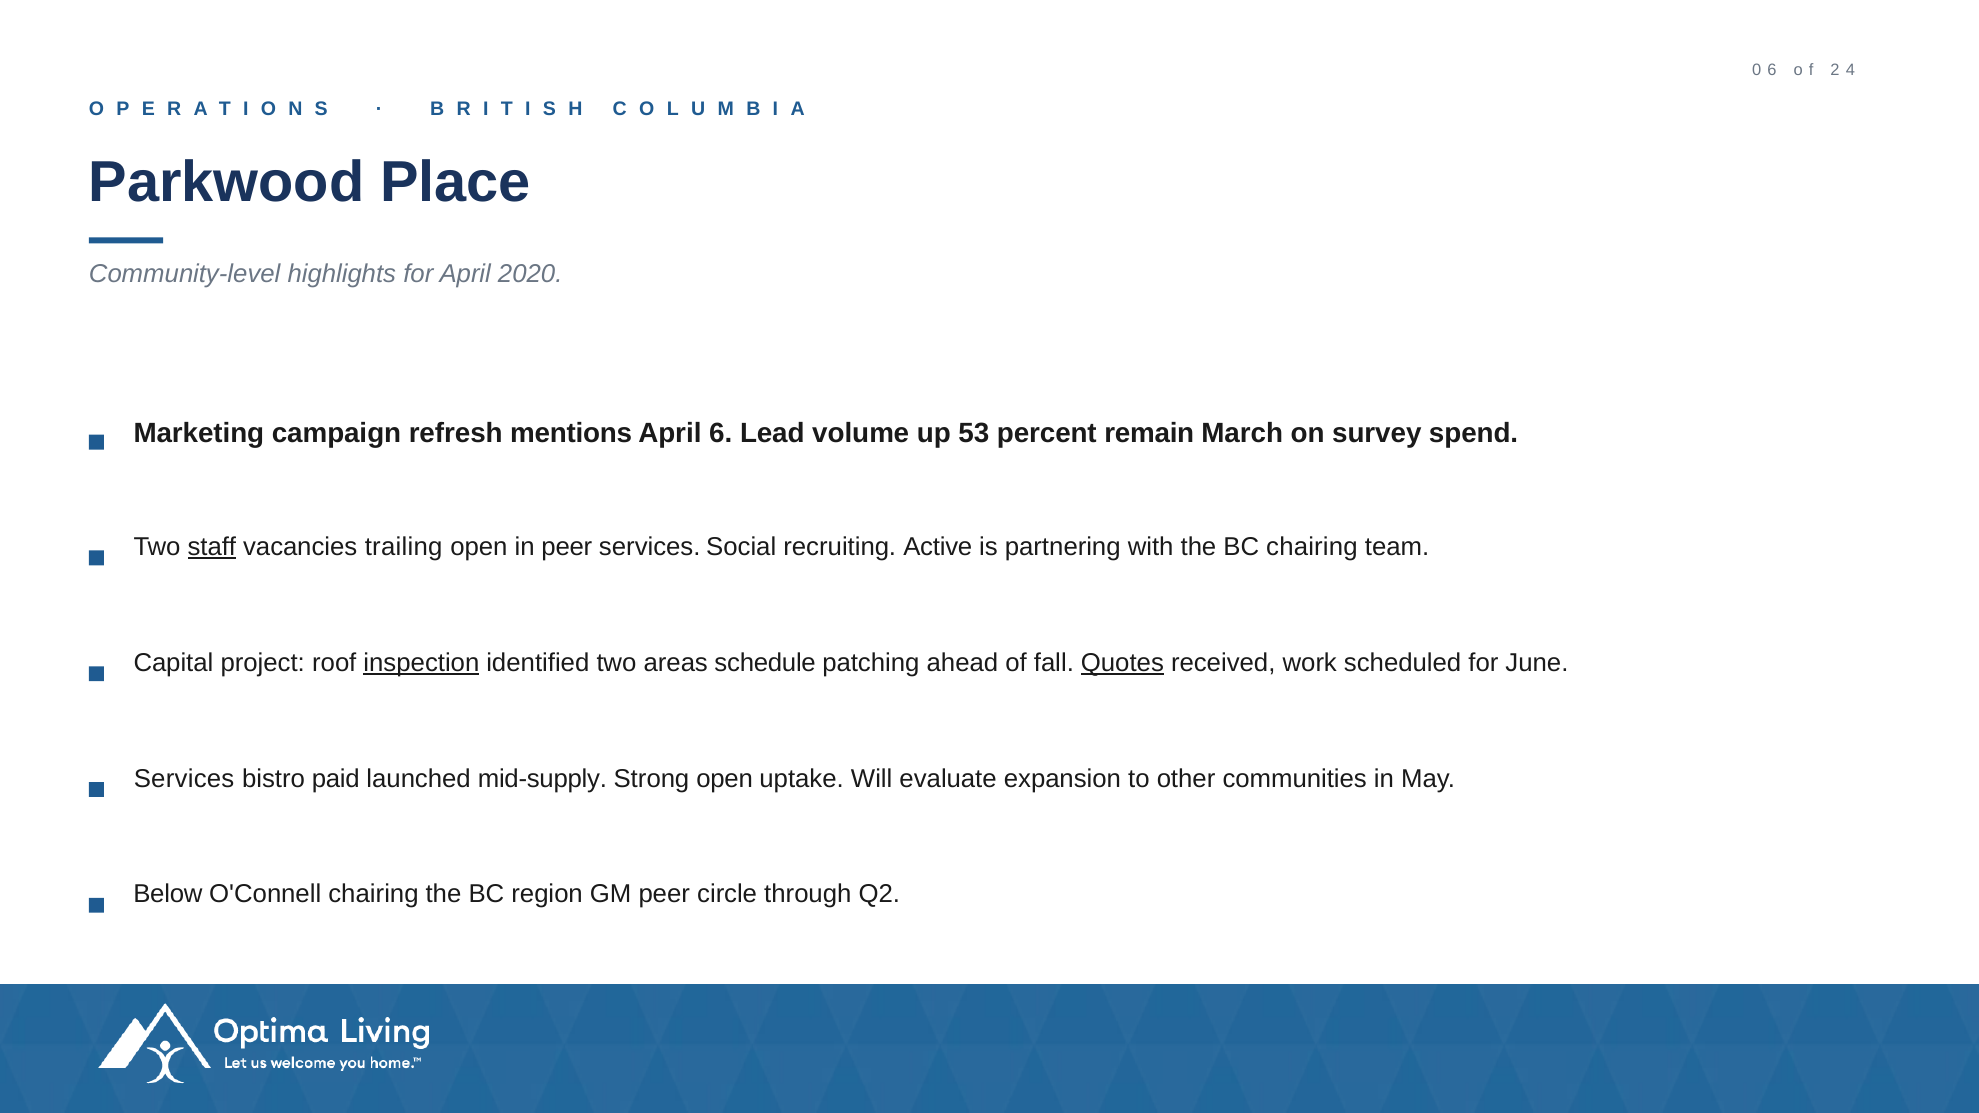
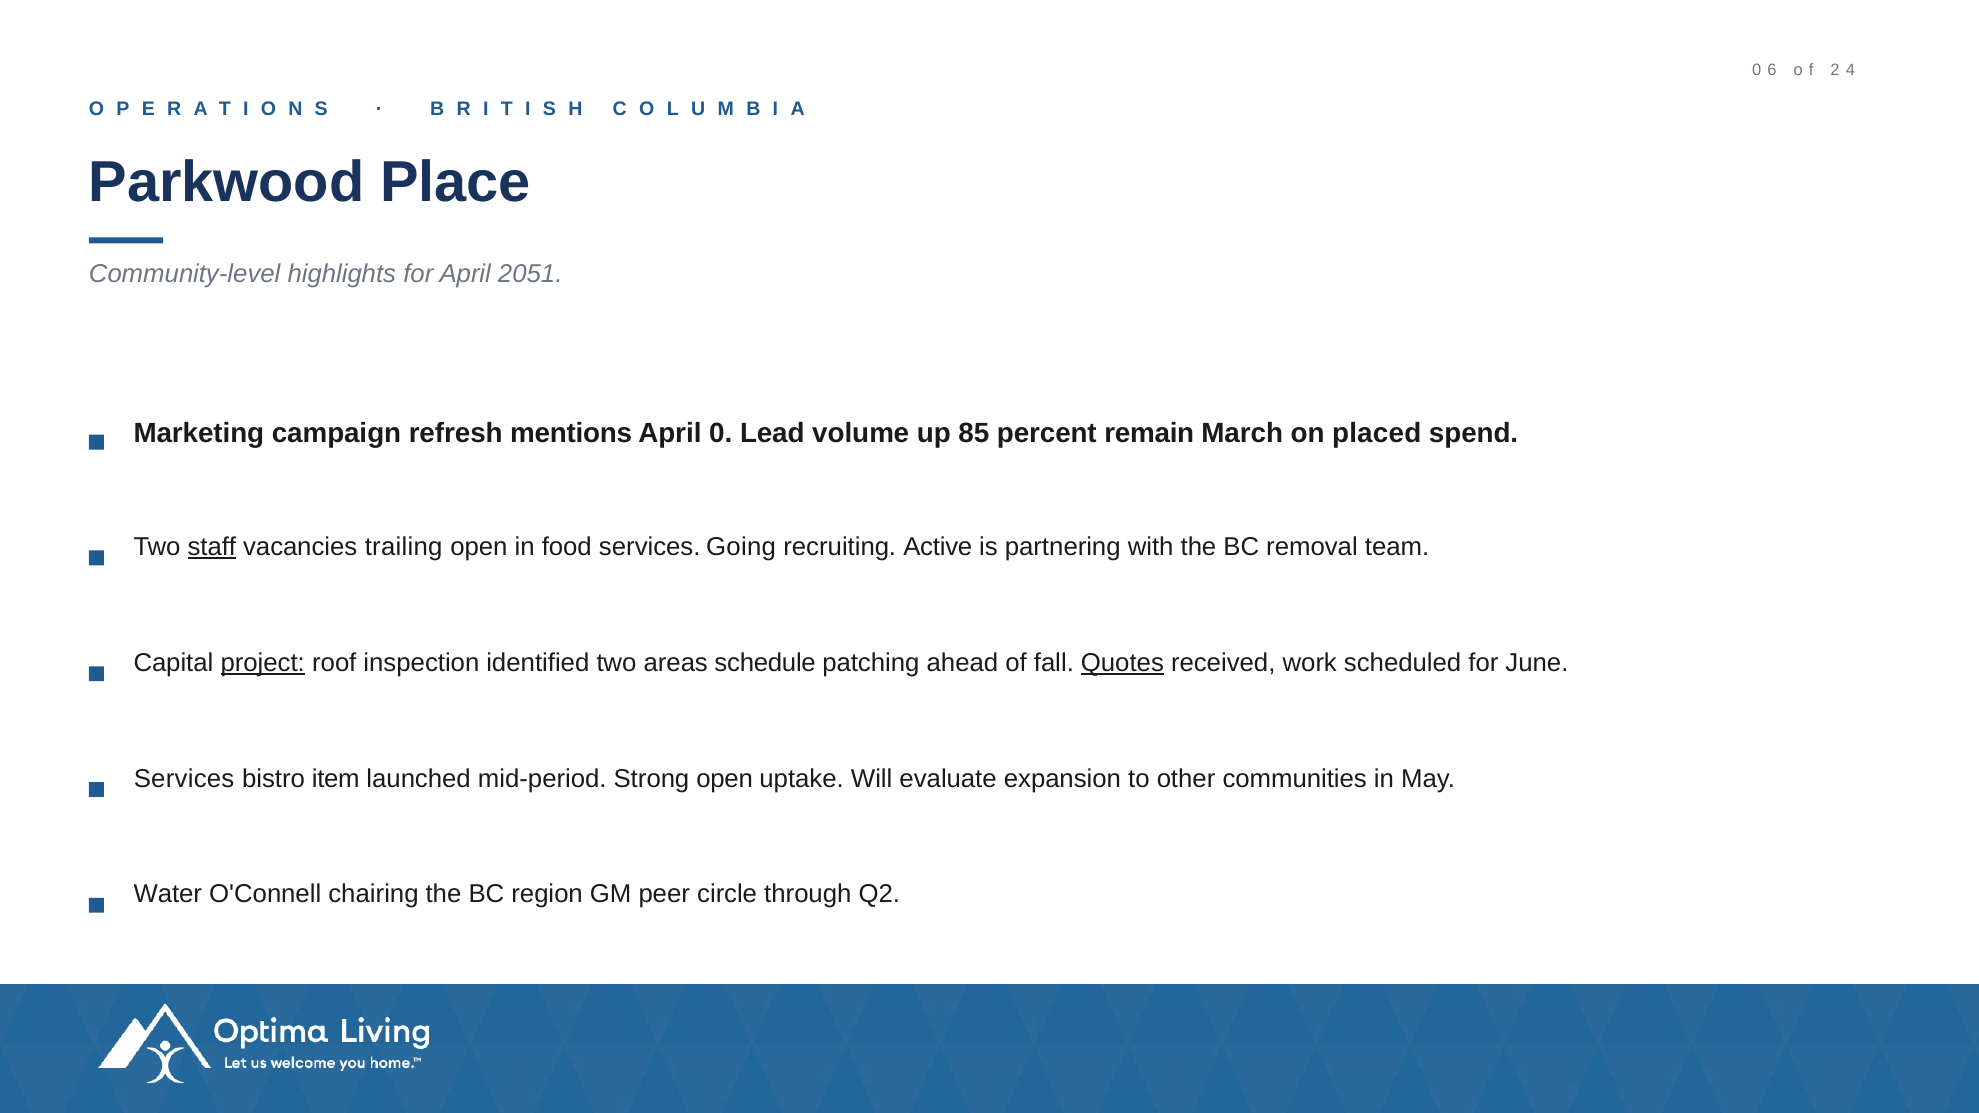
2020: 2020 -> 2051
April 6: 6 -> 0
53: 53 -> 85
survey: survey -> placed
in peer: peer -> food
Social: Social -> Going
BC chairing: chairing -> removal
project underline: none -> present
inspection underline: present -> none
paid: paid -> item
mid-supply: mid-supply -> mid-period
Below: Below -> Water
